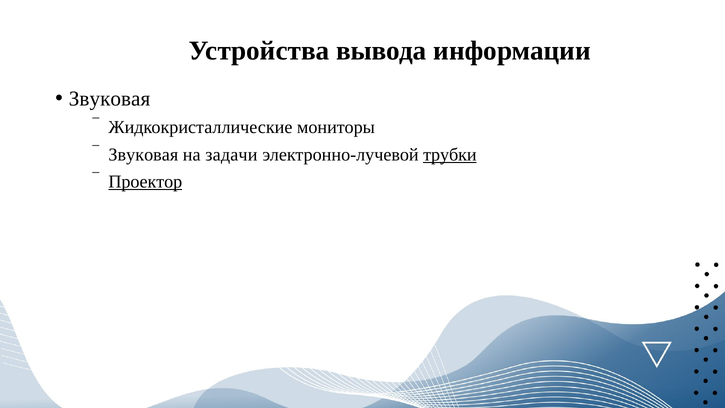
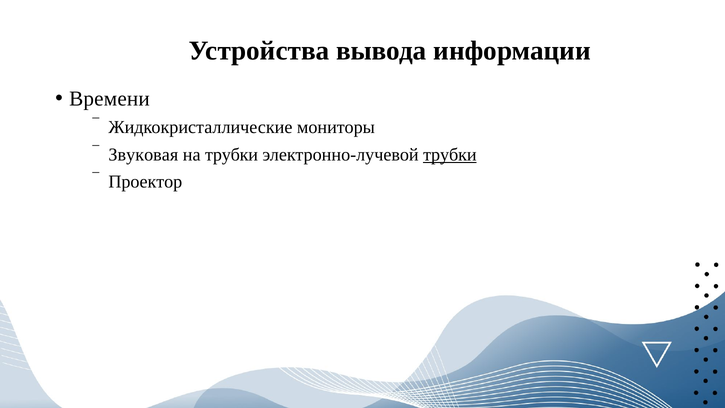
Звуковая at (110, 99): Звуковая -> Времени
на задачи: задачи -> трубки
Проектор underline: present -> none
